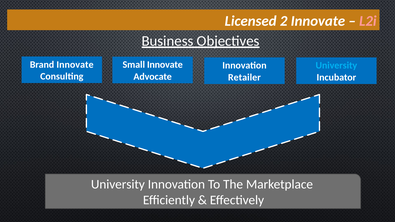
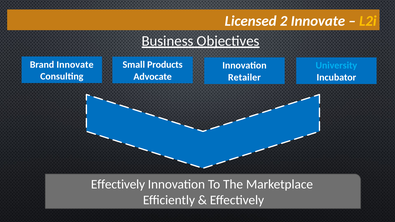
L2i colour: pink -> yellow
Small Innovate: Innovate -> Products
University at (118, 184): University -> Effectively
